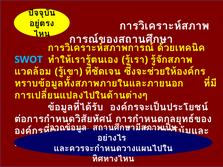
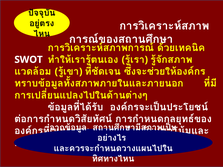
SWOT colour: light blue -> white
